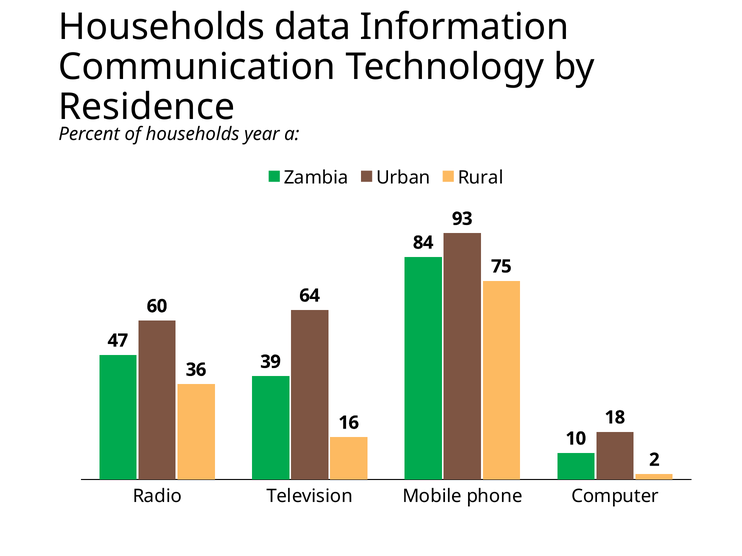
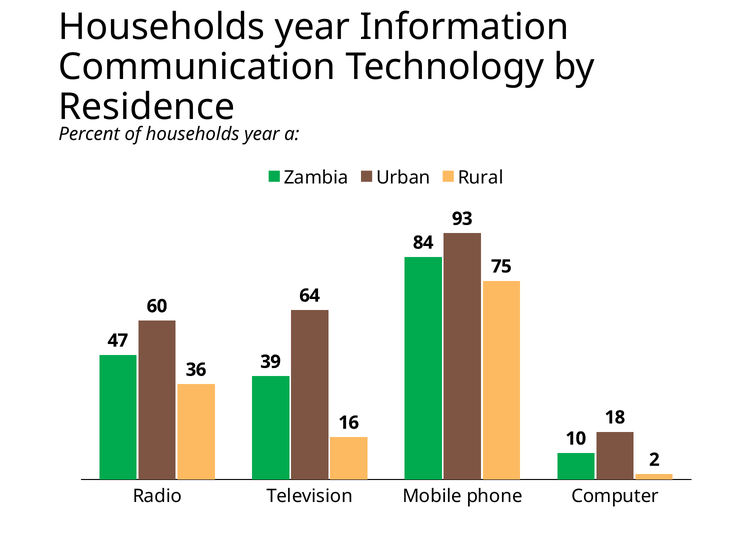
data at (313, 27): data -> year
